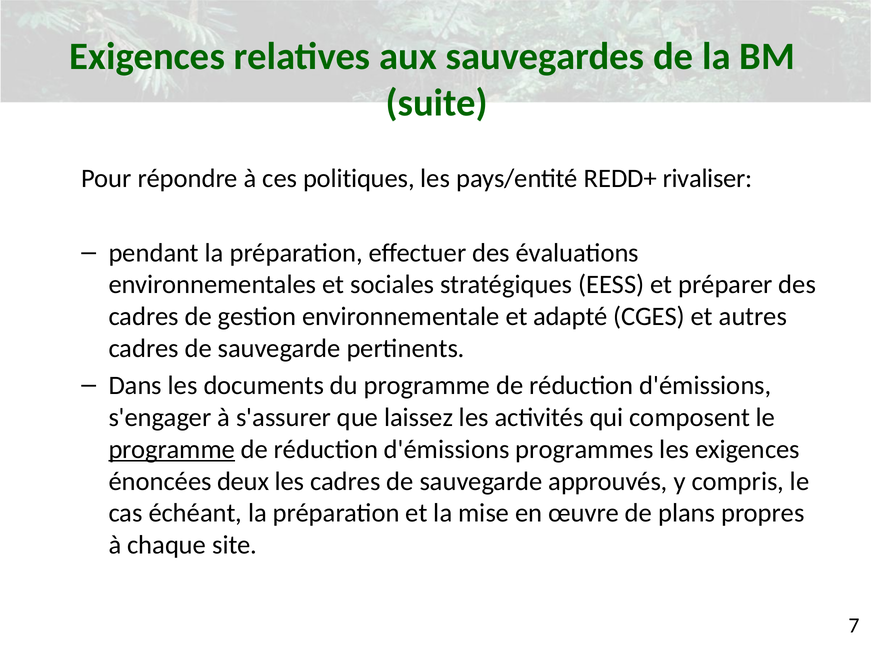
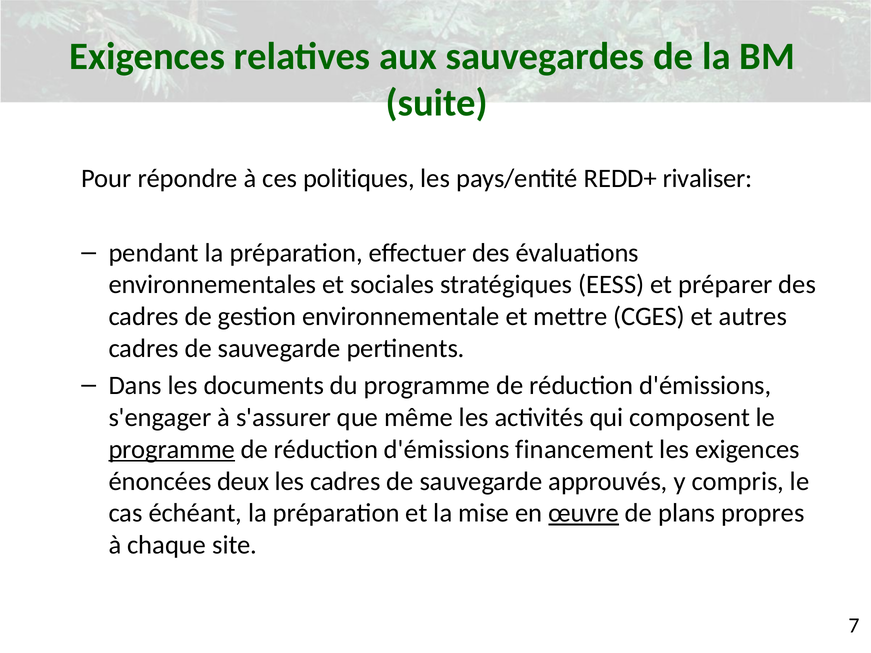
adapté: adapté -> mettre
laissez: laissez -> même
programmes: programmes -> financement
œuvre underline: none -> present
